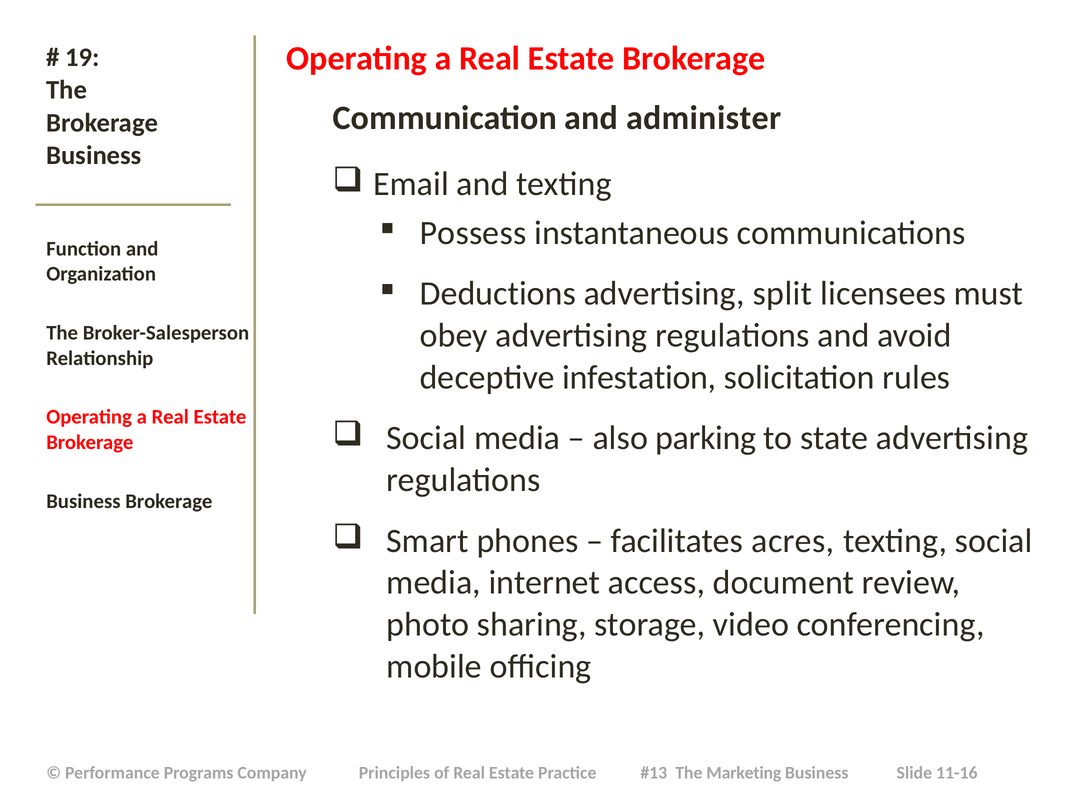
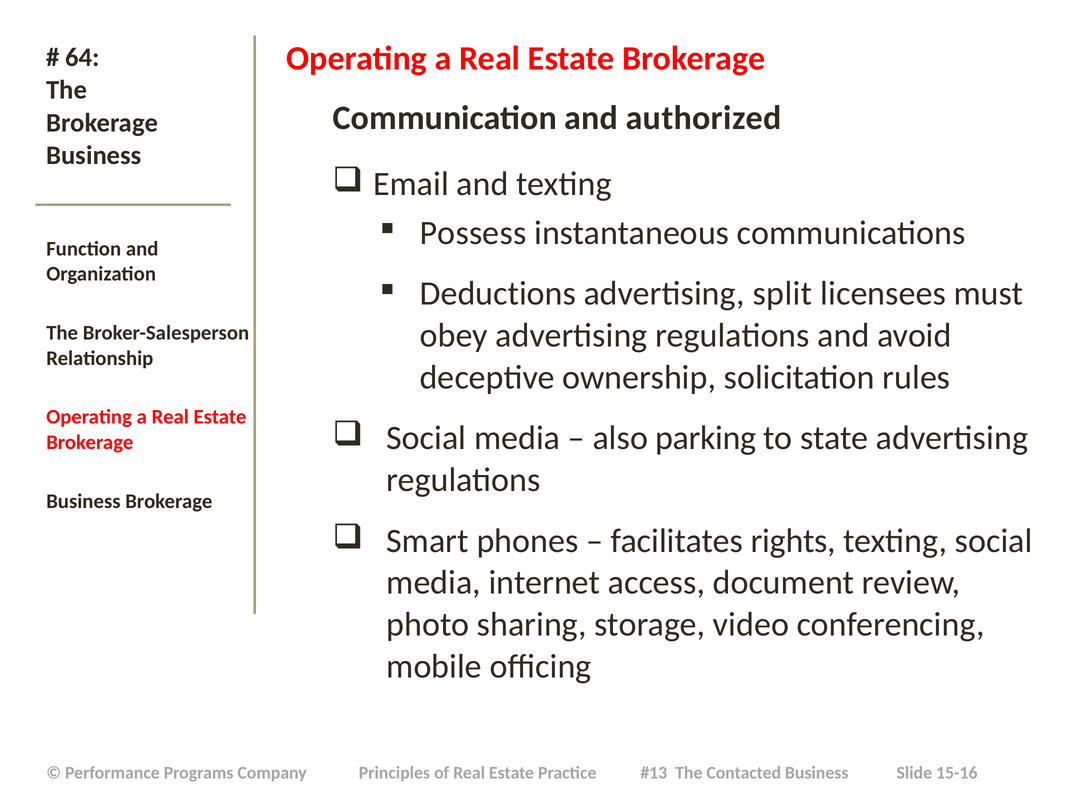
19: 19 -> 64
administer: administer -> authorized
infestation: infestation -> ownership
acres: acres -> rights
Marketing: Marketing -> Contacted
11-16: 11-16 -> 15-16
